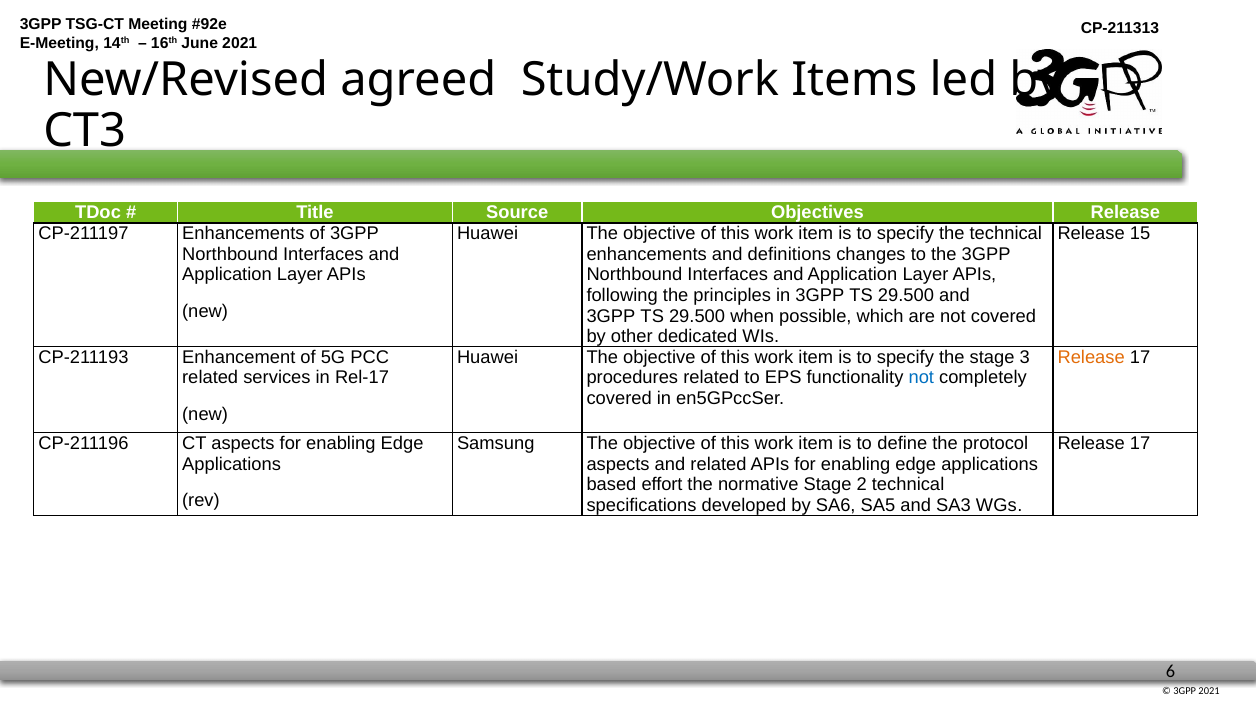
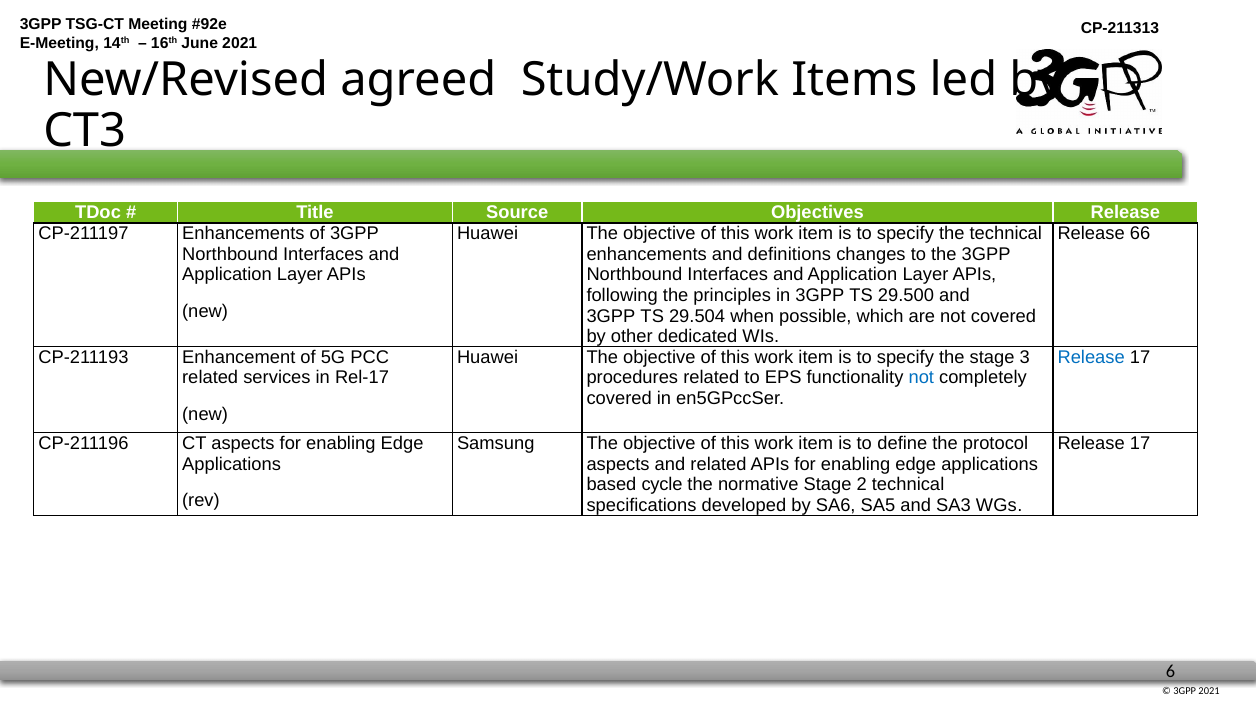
15: 15 -> 66
29.500 at (697, 316): 29.500 -> 29.504
Release at (1091, 357) colour: orange -> blue
effort: effort -> cycle
